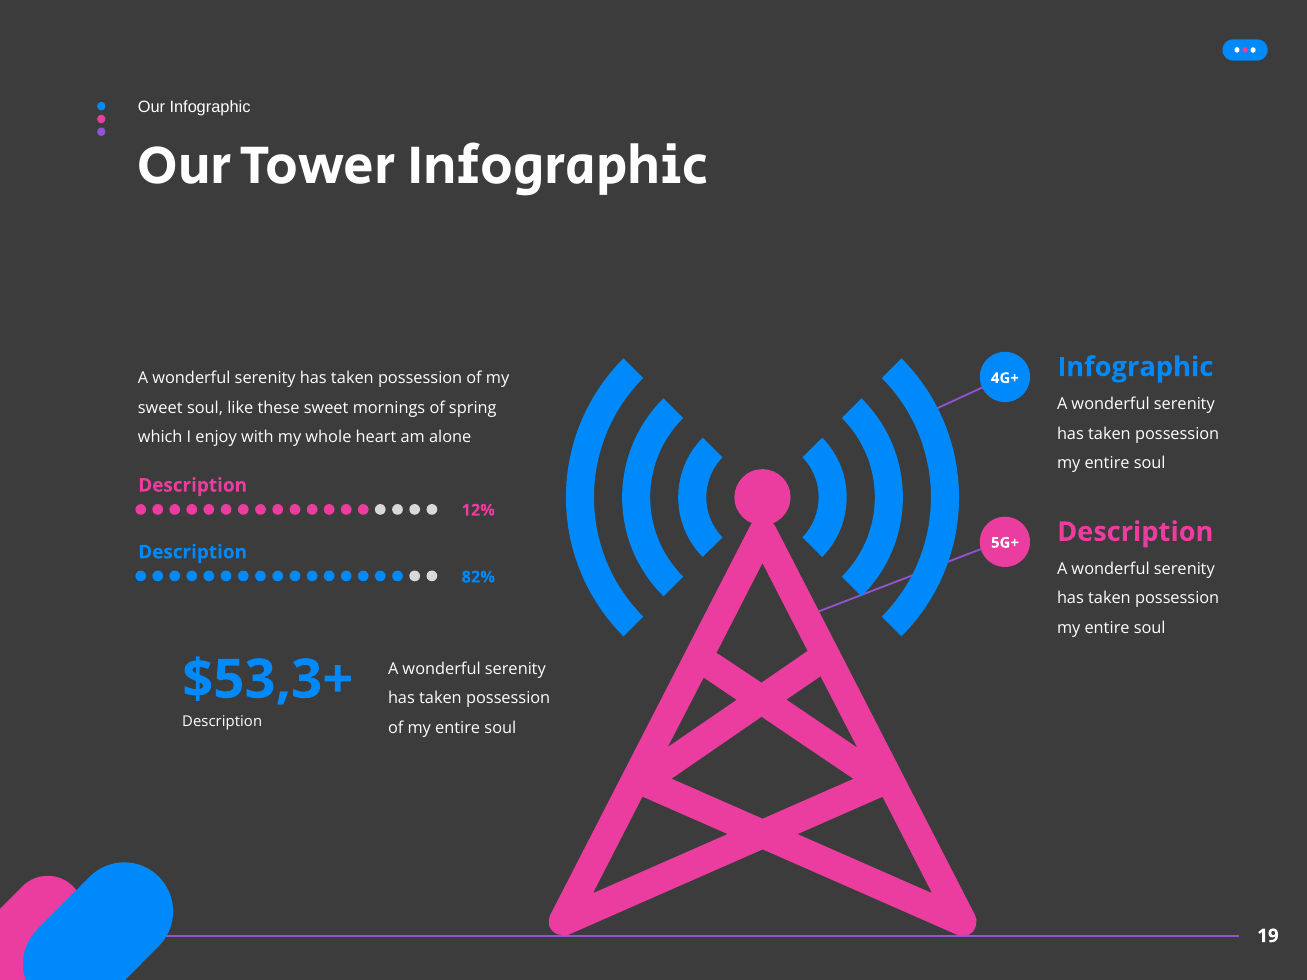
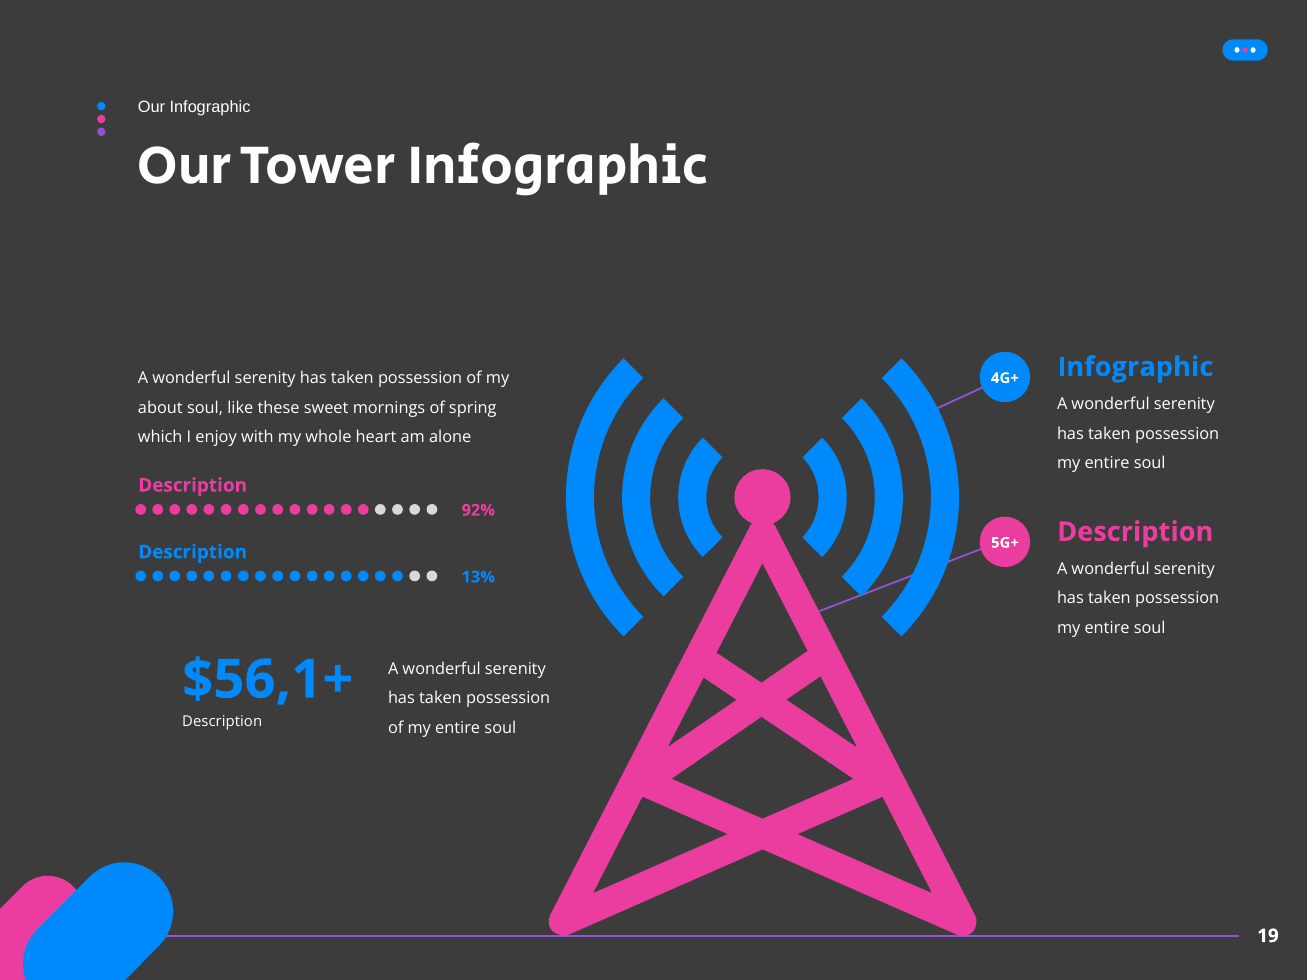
sweet at (160, 408): sweet -> about
12%: 12% -> 92%
82%: 82% -> 13%
$53,3+: $53,3+ -> $56,1+
